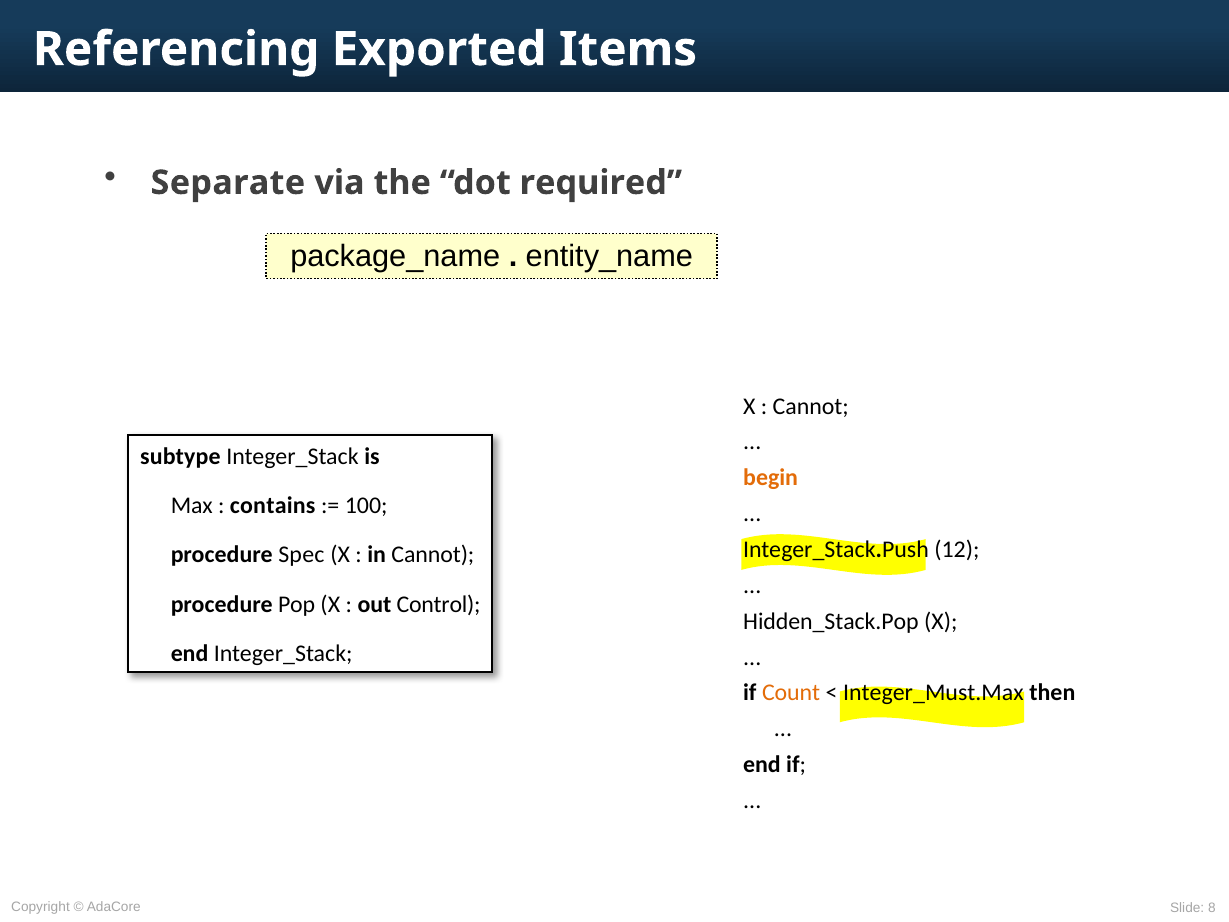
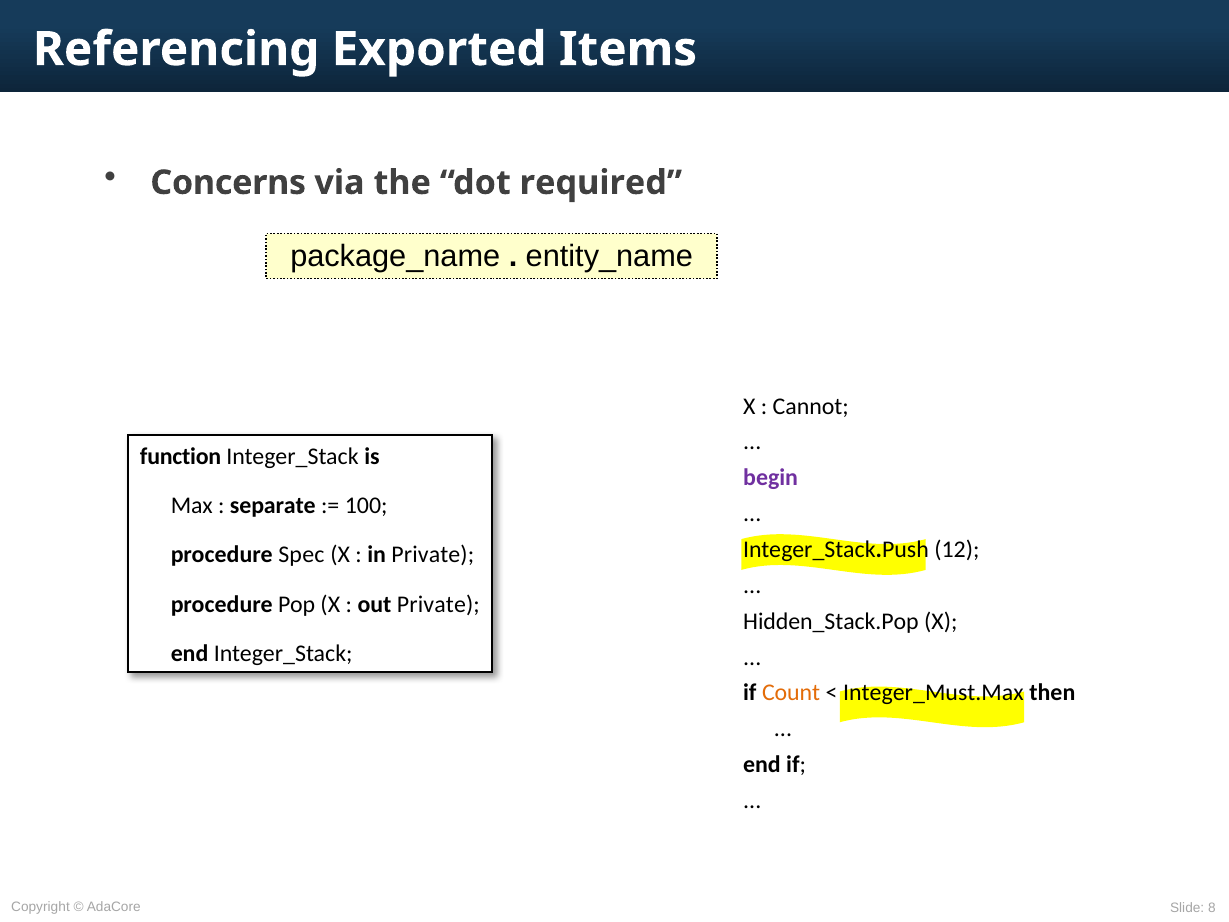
Separate: Separate -> Concerns
subtype: subtype -> function
begin colour: orange -> purple
contains: contains -> separate
in Cannot: Cannot -> Private
out Control: Control -> Private
